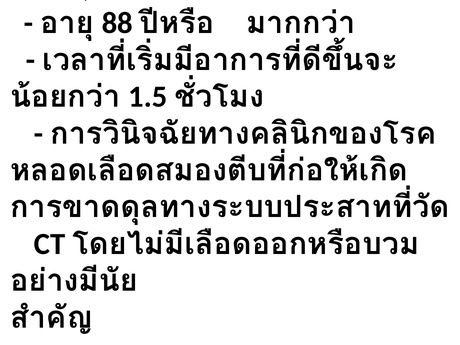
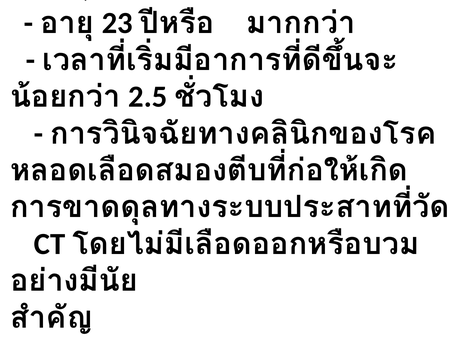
88: 88 -> 23
1.5: 1.5 -> 2.5
